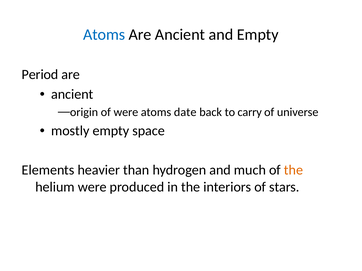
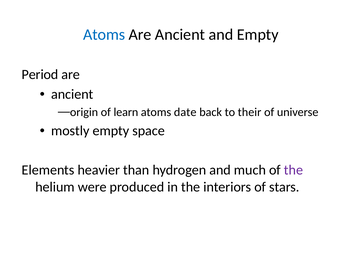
of were: were -> learn
carry: carry -> their
the at (293, 170) colour: orange -> purple
